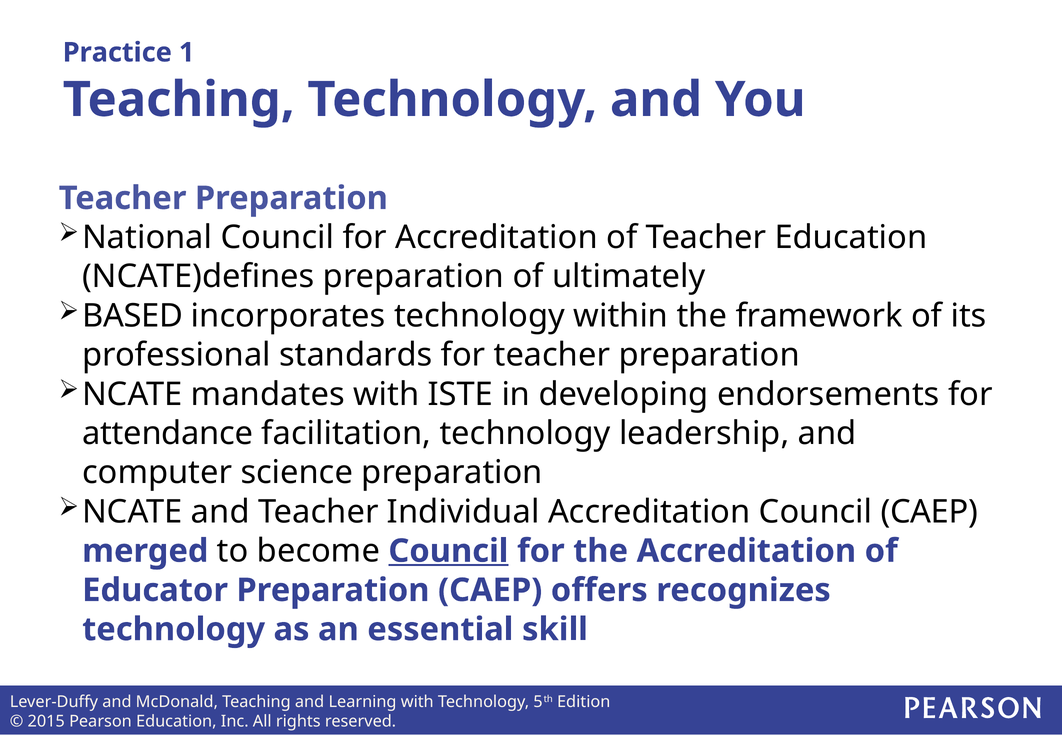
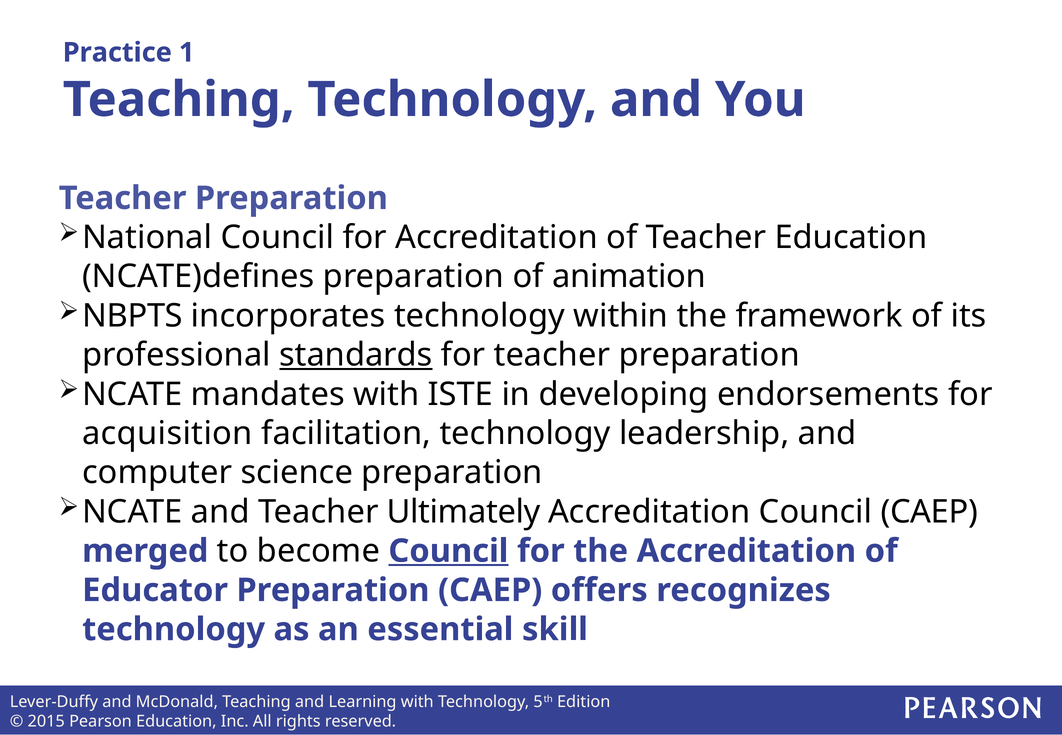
ultimately: ultimately -> animation
BASED: BASED -> NBPTS
standards underline: none -> present
attendance: attendance -> acquisition
Individual: Individual -> Ultimately
